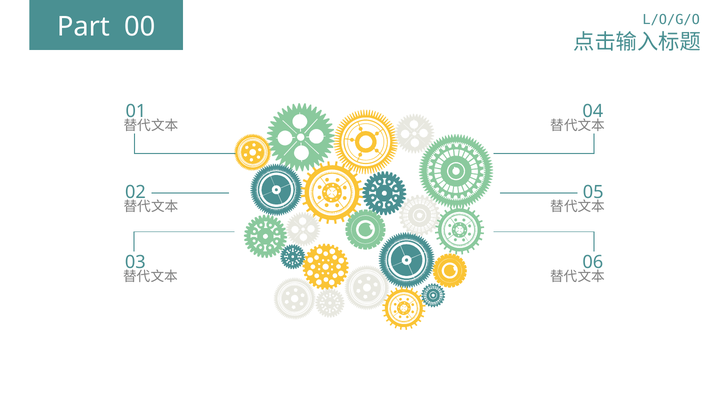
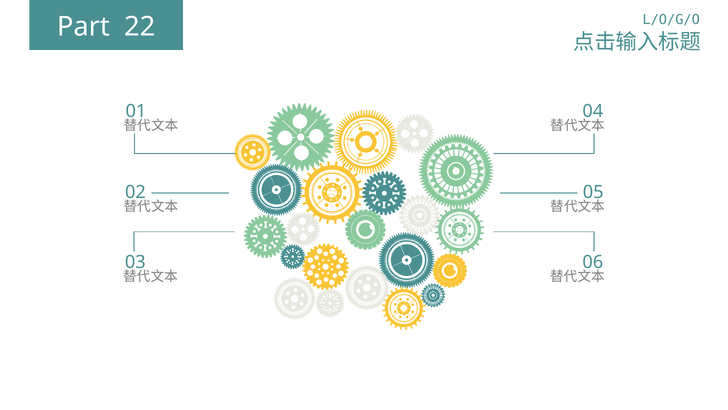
00: 00 -> 22
